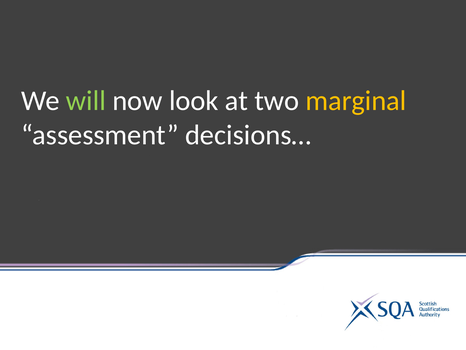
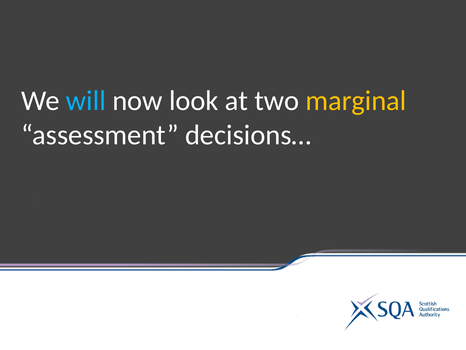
will colour: light green -> light blue
